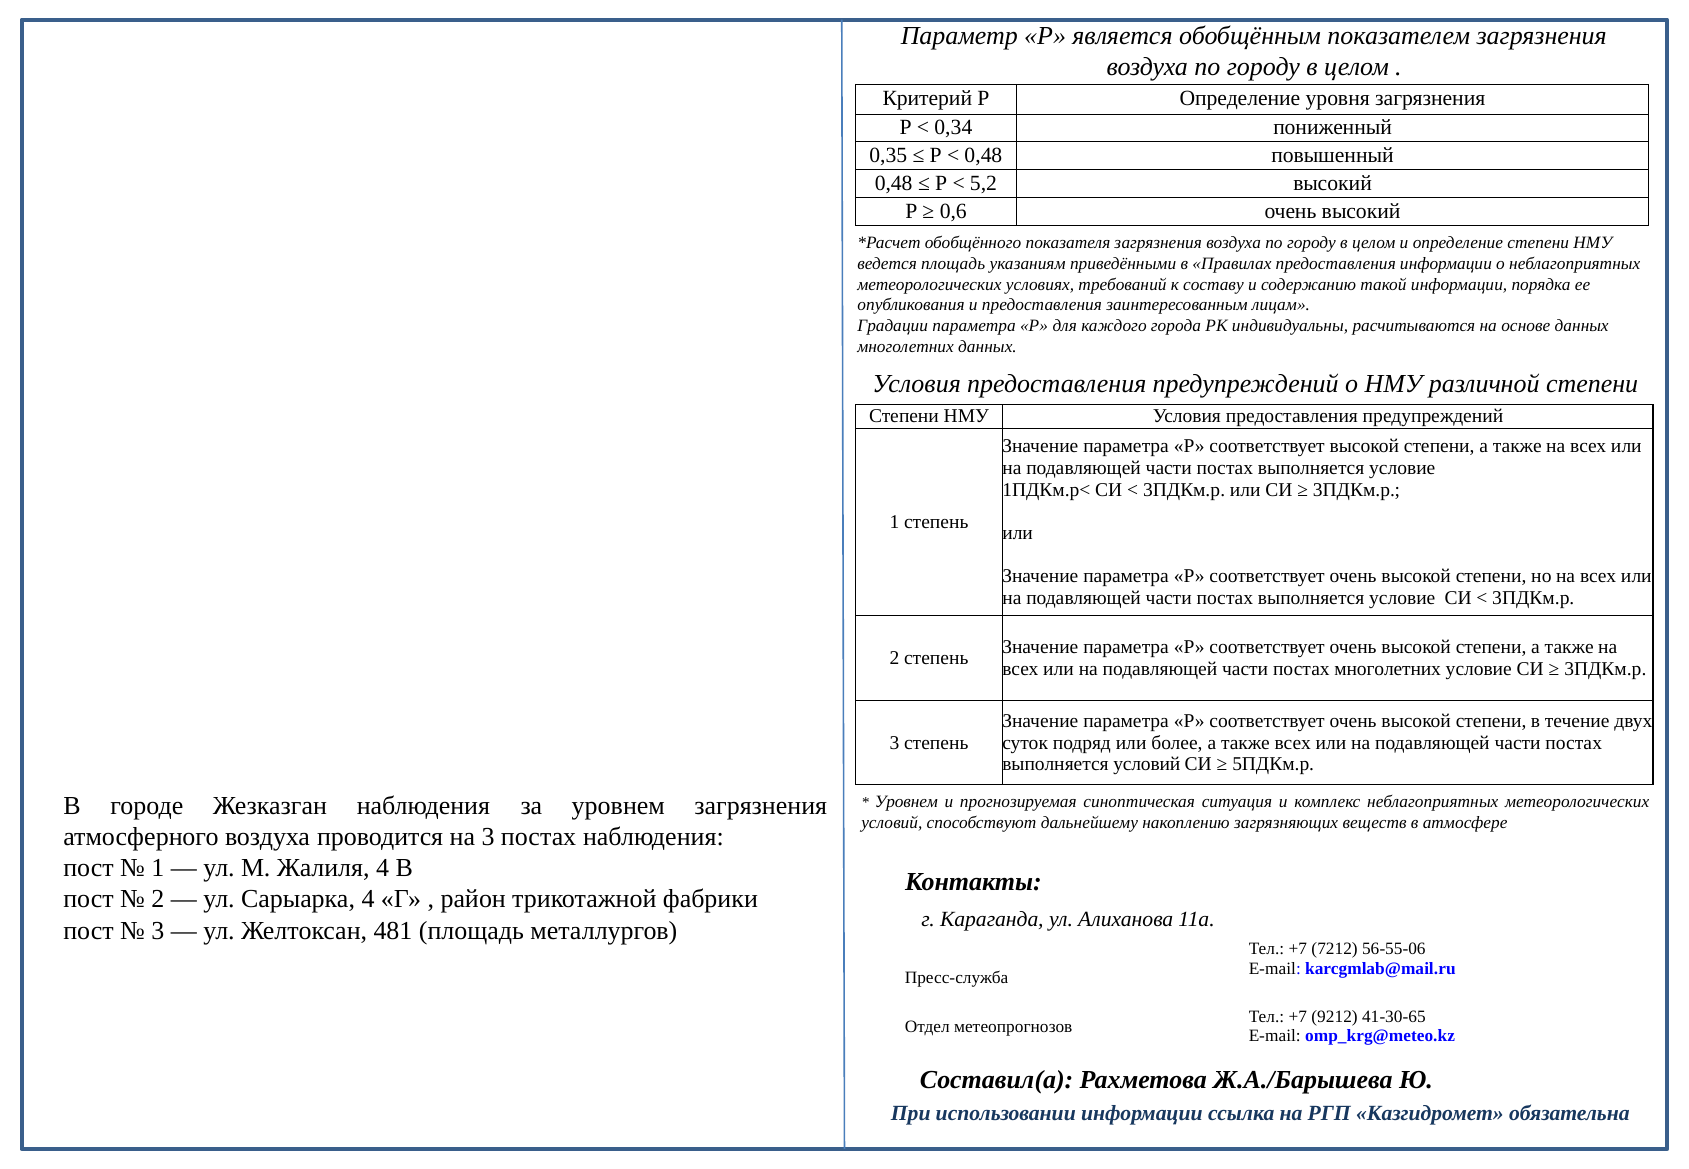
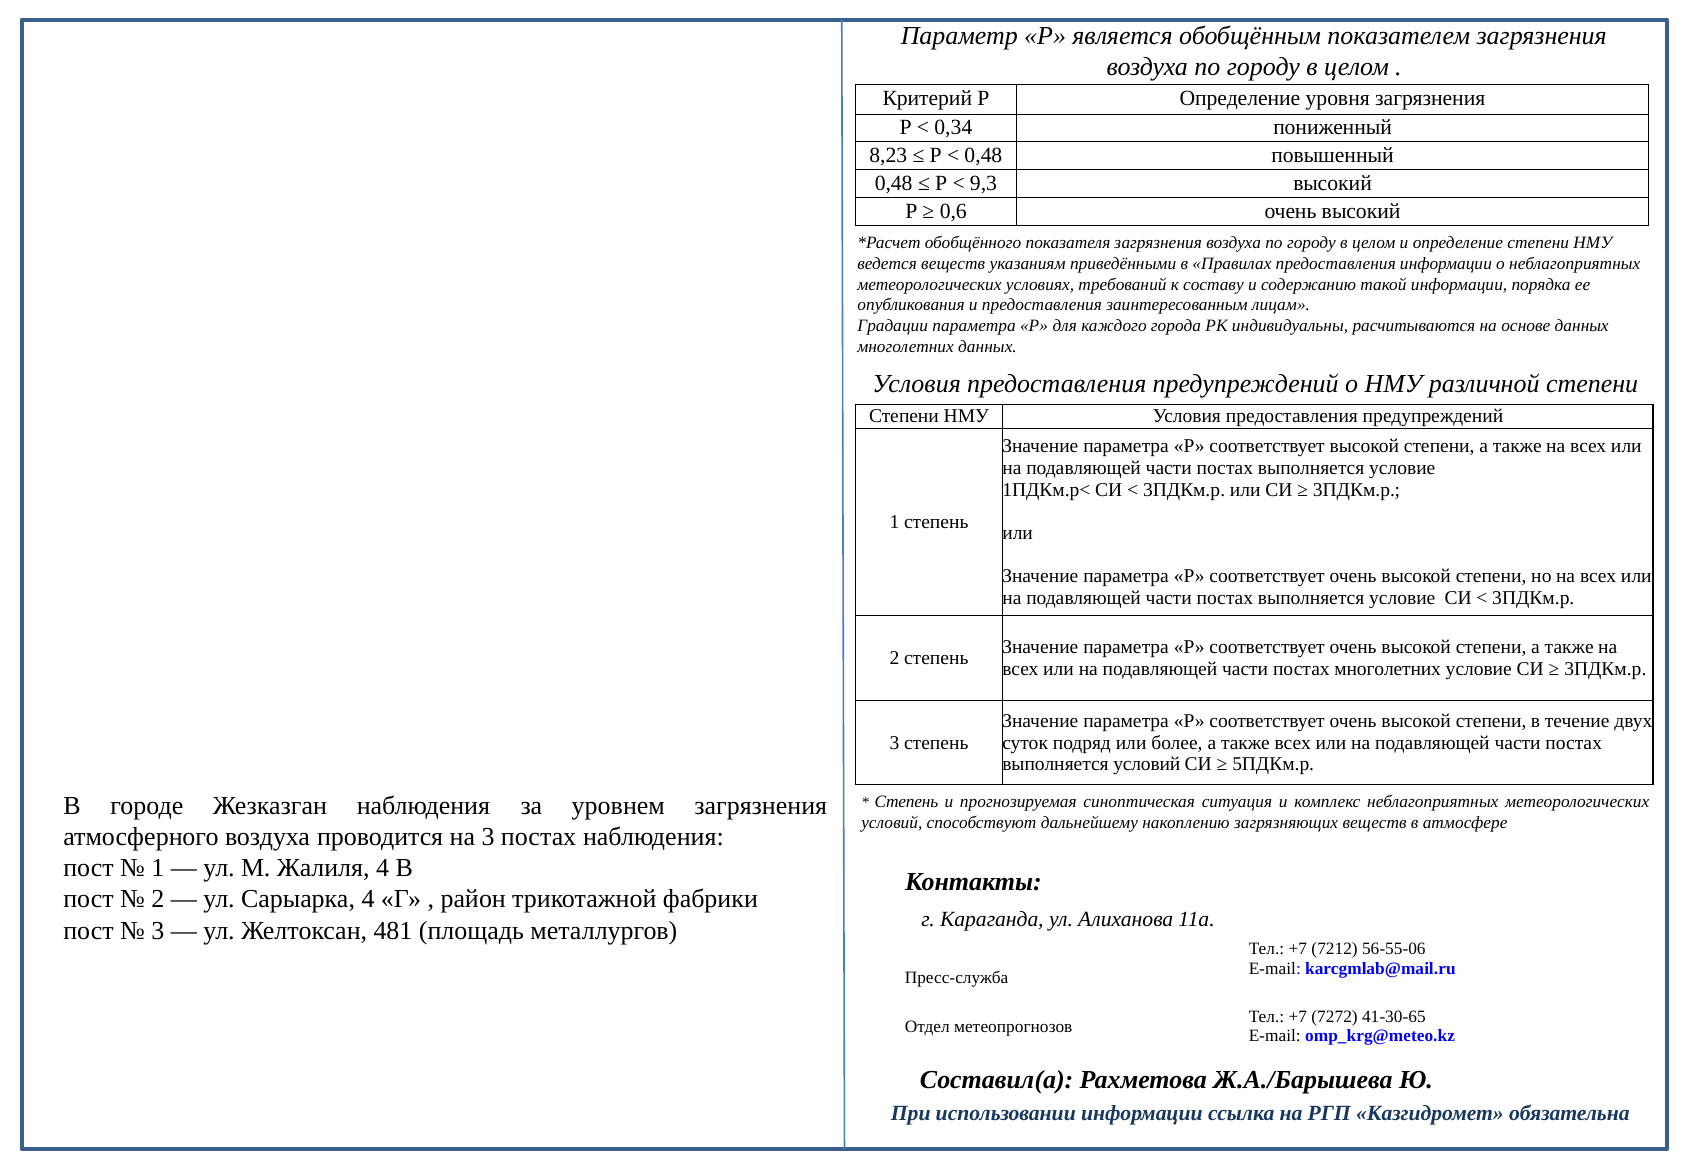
0,35: 0,35 -> 8,23
5,2: 5,2 -> 9,3
ведется площадь: площадь -> веществ
Уровнем at (906, 802): Уровнем -> Степень
9212: 9212 -> 7272
